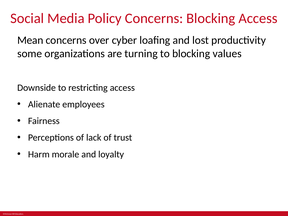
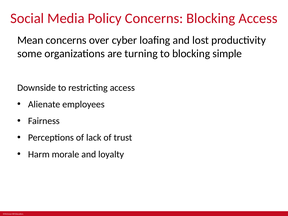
values: values -> simple
